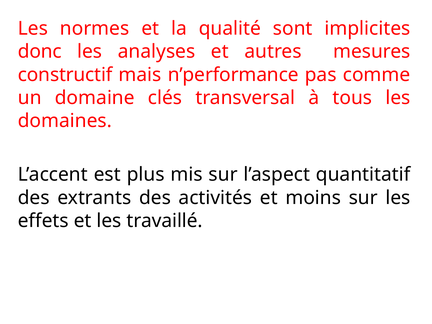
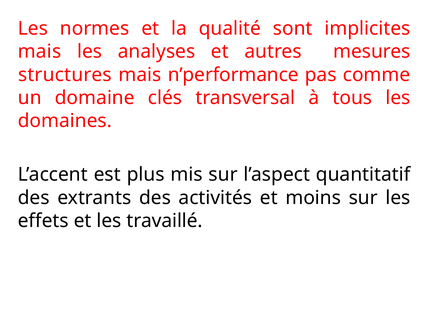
donc at (40, 52): donc -> mais
constructif: constructif -> structures
